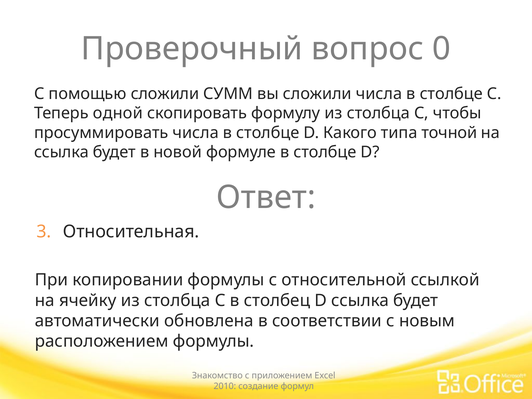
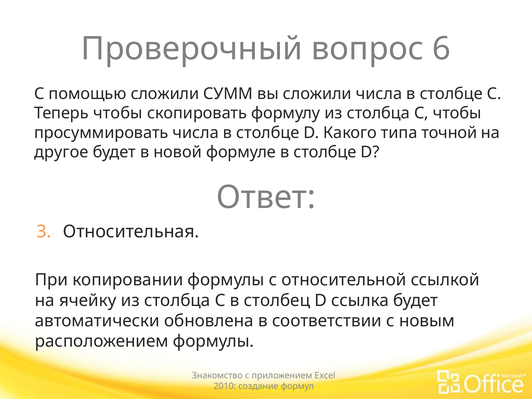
0: 0 -> 6
Теперь одной: одной -> чтобы
ссылка at (61, 152): ссылка -> другое
